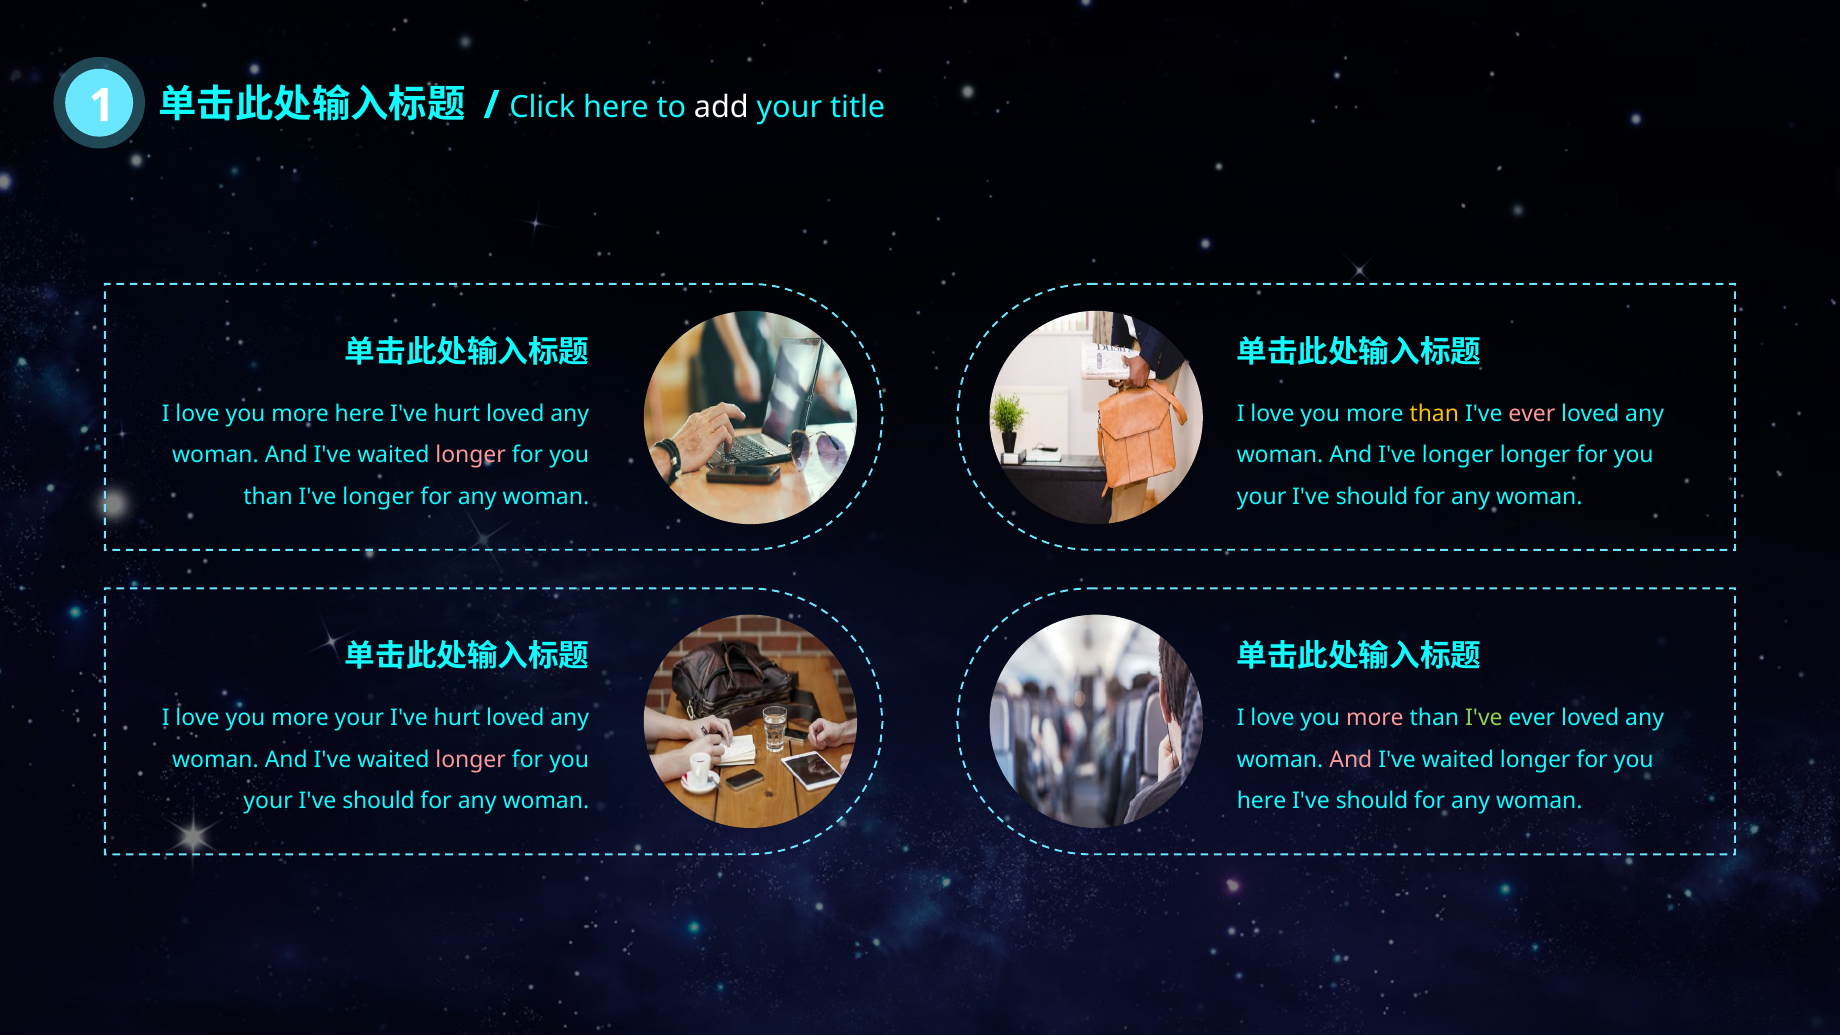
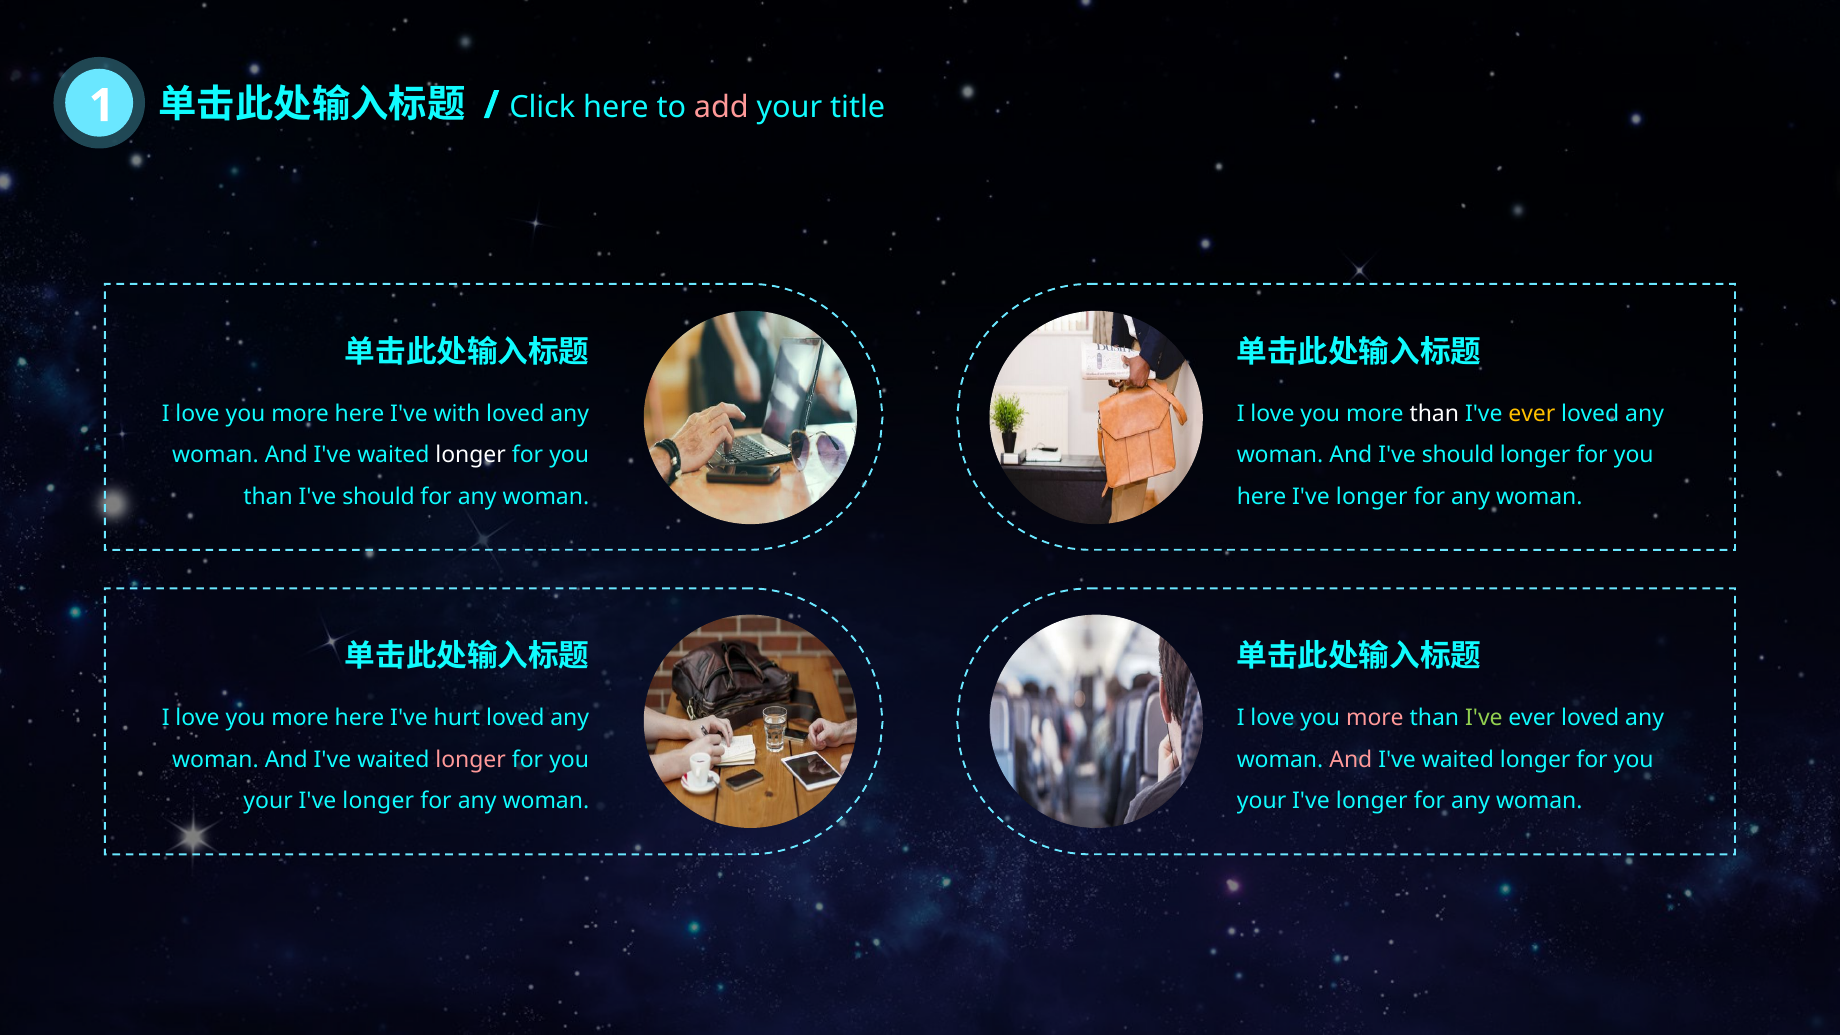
add colour: white -> pink
hurt at (457, 414): hurt -> with
than at (1434, 414) colour: yellow -> white
ever at (1532, 414) colour: pink -> yellow
longer at (471, 455) colour: pink -> white
And I've longer: longer -> should
than I've longer: longer -> should
your at (1262, 497): your -> here
should at (1372, 497): should -> longer
your at (359, 718): your -> here
should at (379, 801): should -> longer
here at (1262, 801): here -> your
should at (1372, 801): should -> longer
